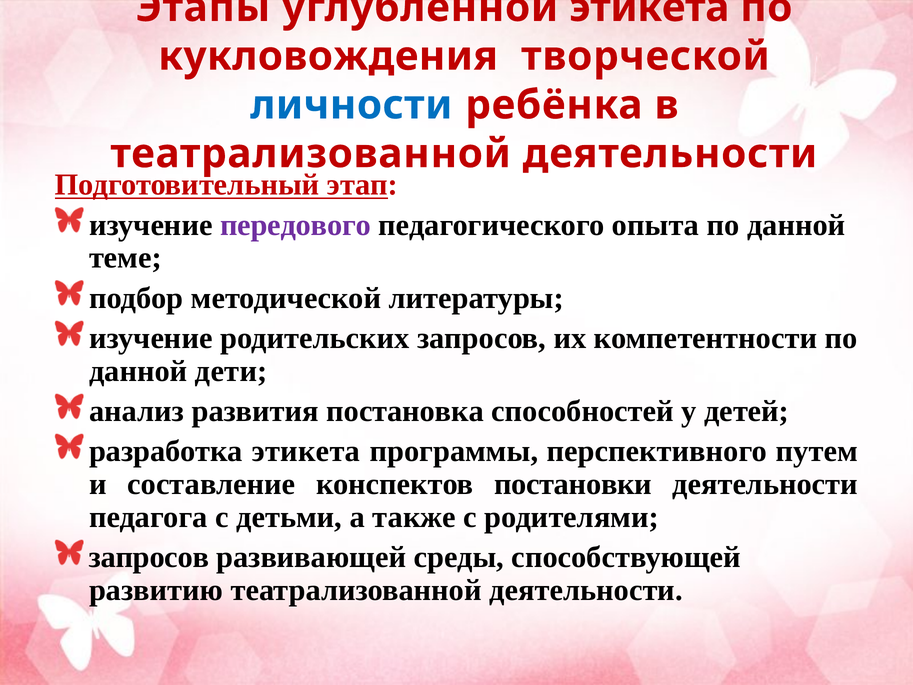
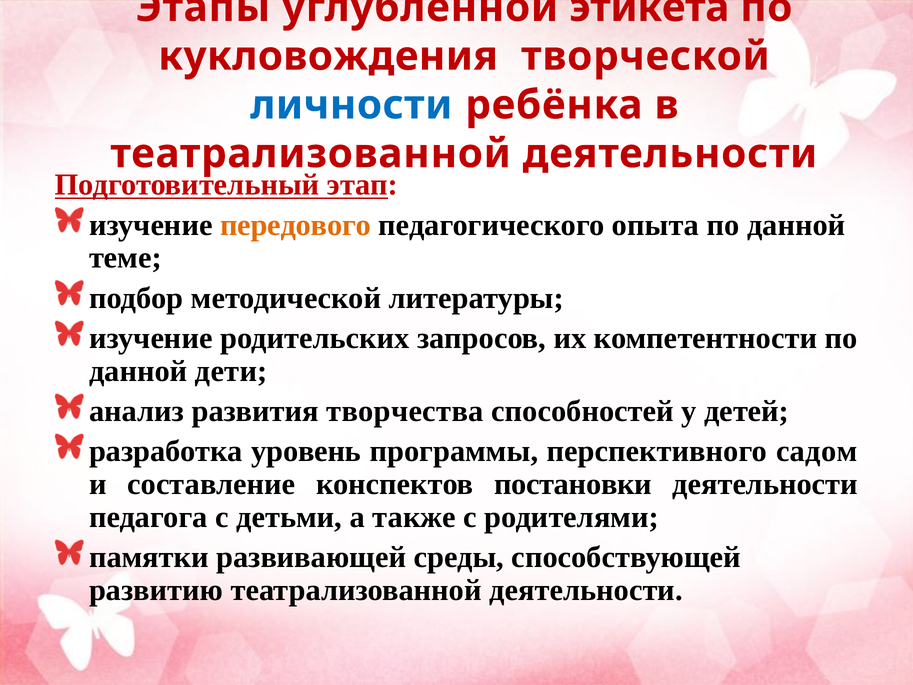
передового colour: purple -> orange
постановка: постановка -> творчества
разработка этикета: этикета -> уровень
путем: путем -> садом
запросов at (149, 557): запросов -> памятки
